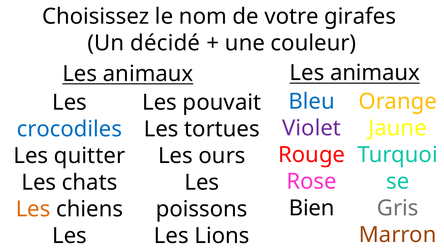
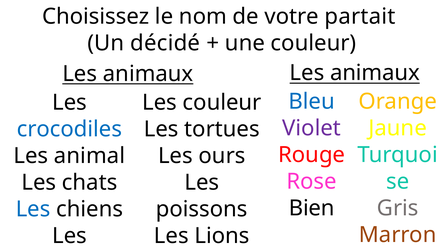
girafes: girafes -> partait
Les pouvait: pouvait -> couleur
quitter: quitter -> animal
Les at (33, 209) colour: orange -> blue
